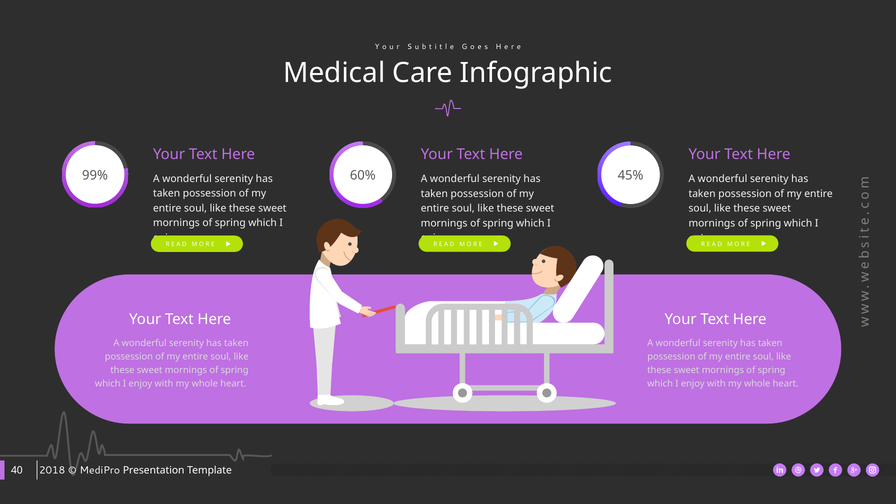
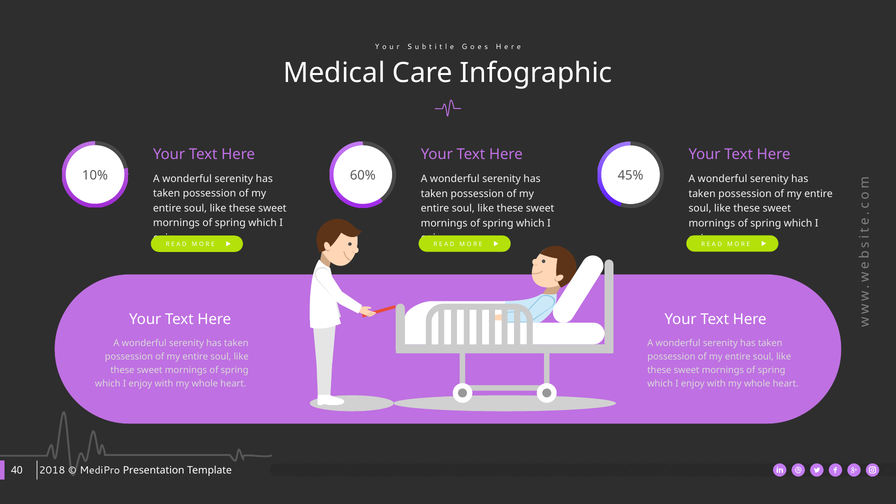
99%: 99% -> 10%
